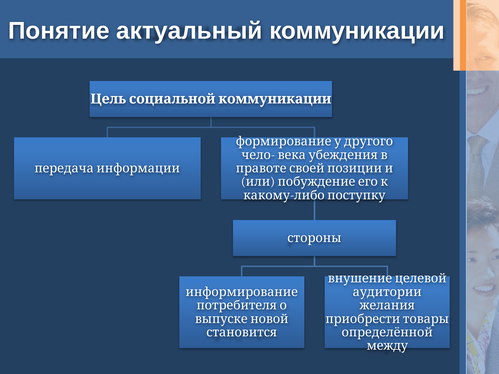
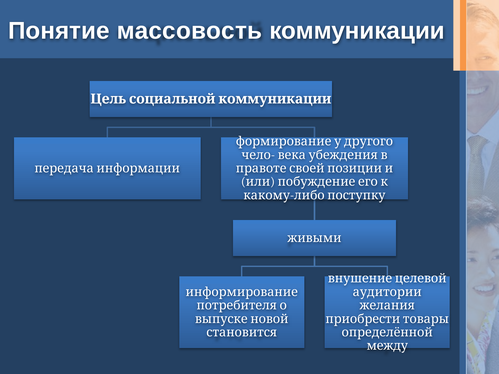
актуальный: актуальный -> массовость
стороны: стороны -> живыми
